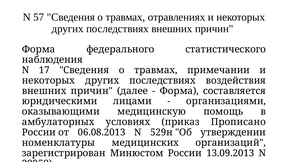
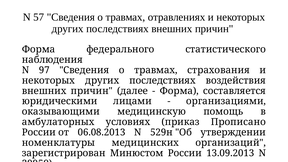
17: 17 -> 97
примечании: примечании -> страхования
